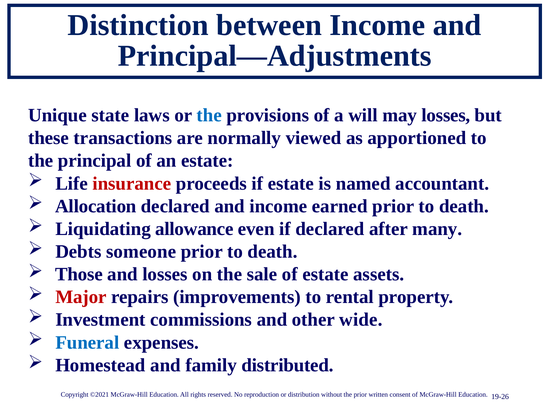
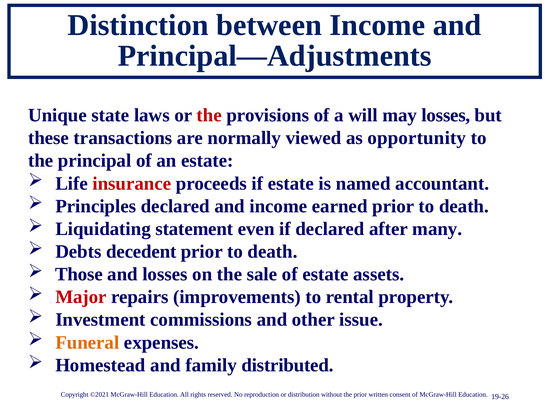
the at (209, 115) colour: blue -> red
apportioned: apportioned -> opportunity
Allocation: Allocation -> Principles
allowance: allowance -> statement
someone: someone -> decedent
wide: wide -> issue
Funeral colour: blue -> orange
